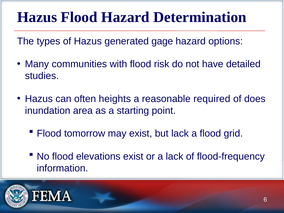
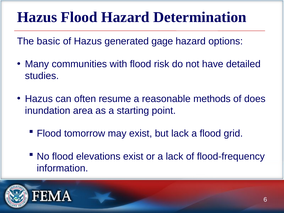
types: types -> basic
heights: heights -> resume
required: required -> methods
